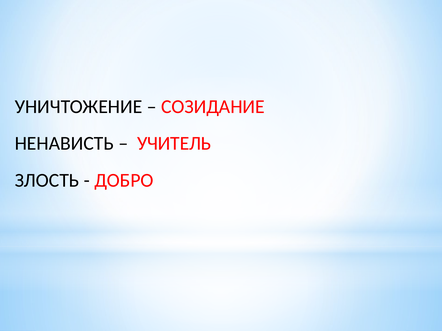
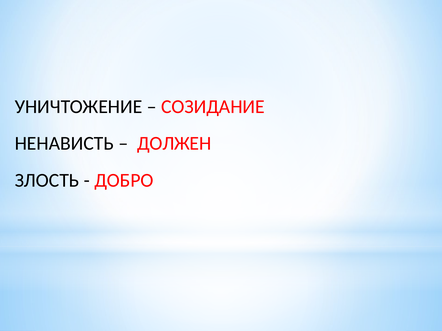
УЧИТЕЛЬ: УЧИТЕЛЬ -> ДОЛЖЕН
